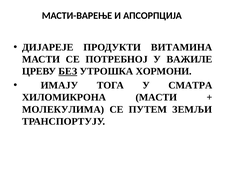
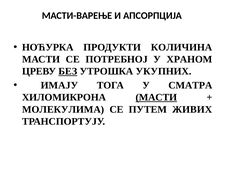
ДИЈАРЕЈЕ: ДИЈАРЕЈЕ -> НОЋУРКА
ВИТАМИНА: ВИТАМИНА -> КОЛИЧИНА
ВАЖИЛЕ: ВАЖИЛЕ -> ХРАНОМ
ХОРМОНИ: ХОРМОНИ -> УКУПНИХ
МАСТИ at (156, 98) underline: none -> present
ЗЕМЉИ: ЗЕМЉИ -> ЖИВИХ
